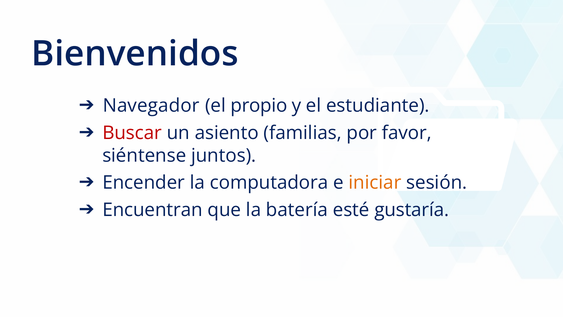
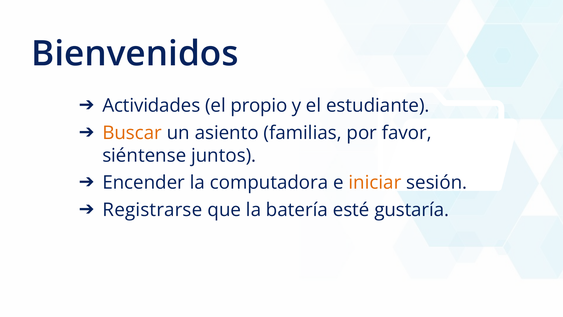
Navegador: Navegador -> Actividades
Buscar colour: red -> orange
Encuentran: Encuentran -> Registrarse
